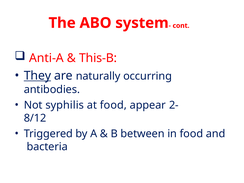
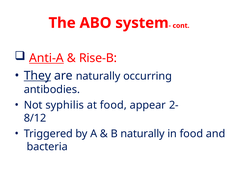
Anti-A underline: none -> present
This-B: This-B -> Rise-B
B between: between -> naturally
